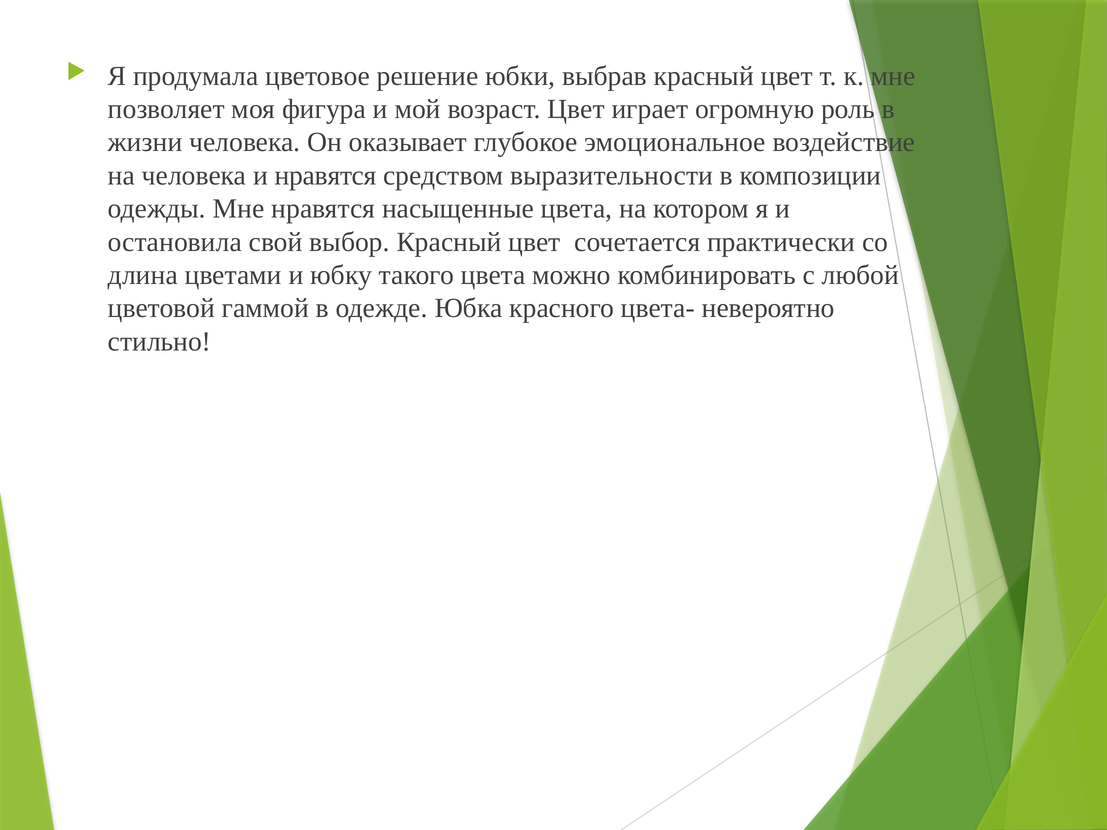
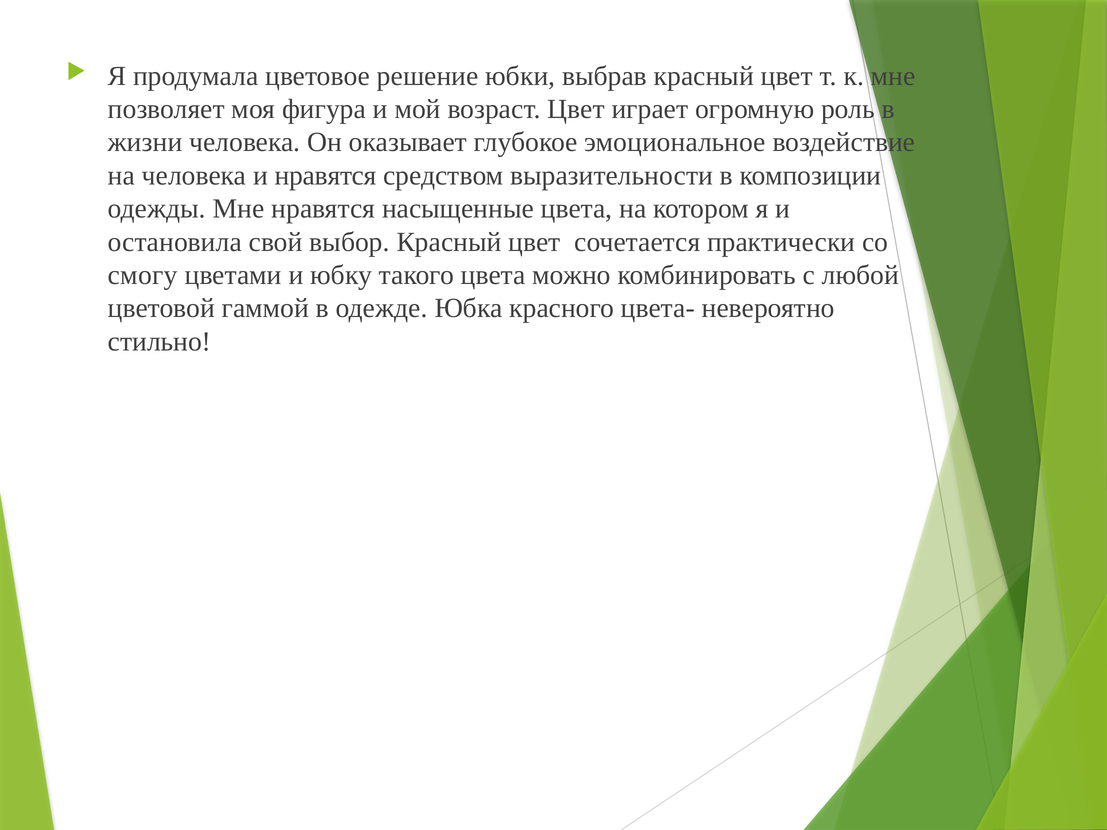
длина: длина -> смогу
